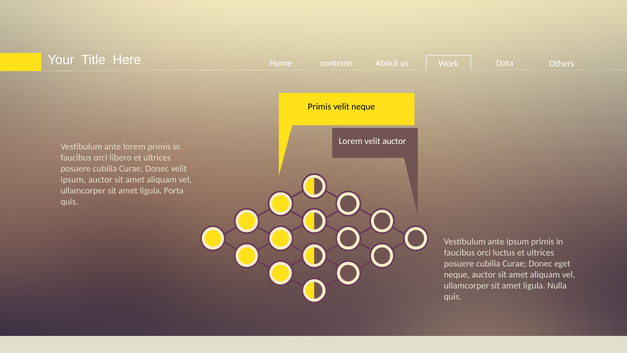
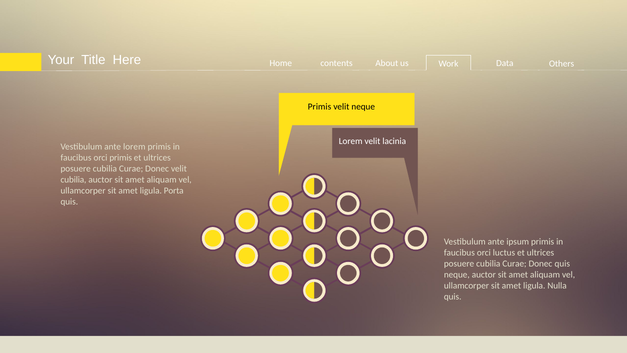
velit auctor: auctor -> lacinia
orci libero: libero -> primis
ipsum at (73, 180): ipsum -> cubilia
Donec eget: eget -> quis
